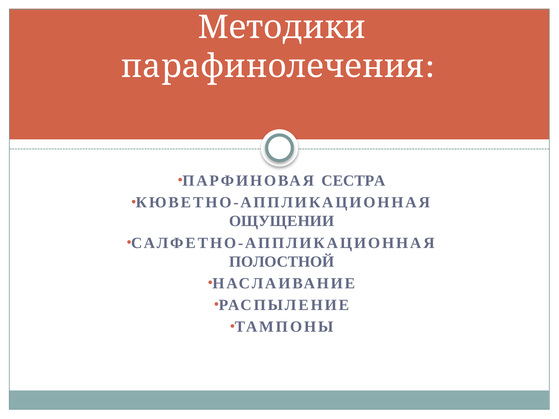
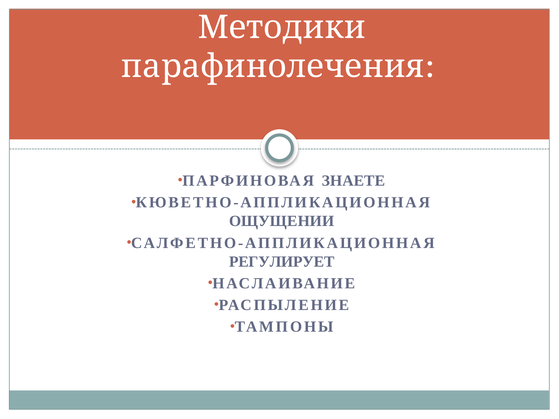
СЕСТРА: СЕСТРА -> ЗНАЕТЕ
ПОЛОСТНОЙ: ПОЛОСТНОЙ -> РЕГУЛИРУЕТ
